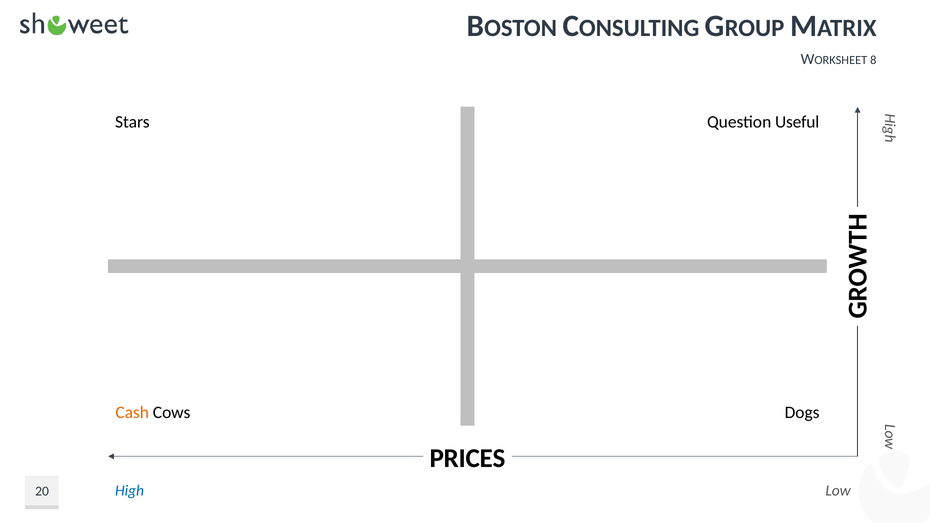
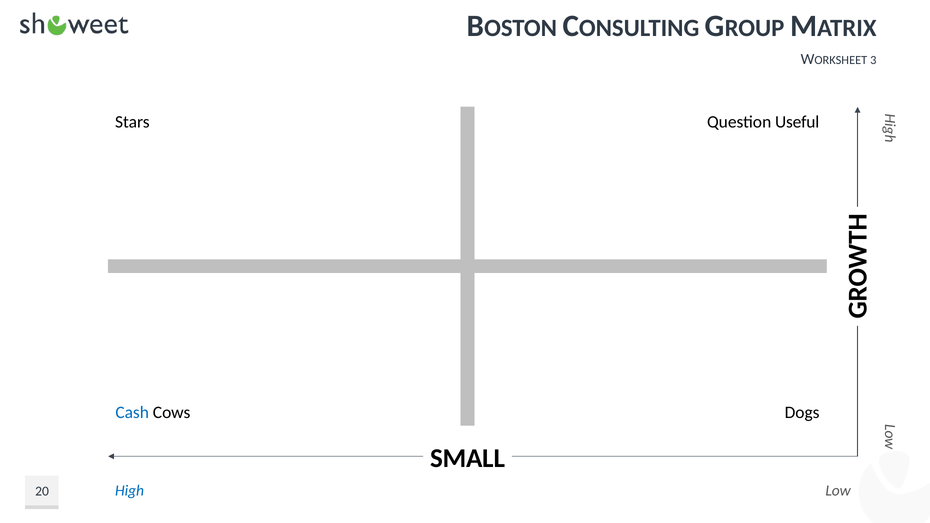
8: 8 -> 3
Cash colour: orange -> blue
PRICES: PRICES -> SMALL
